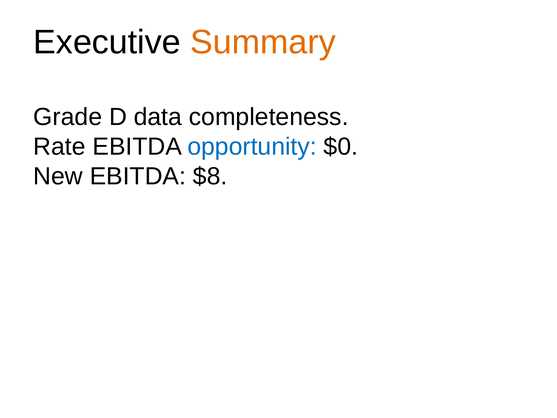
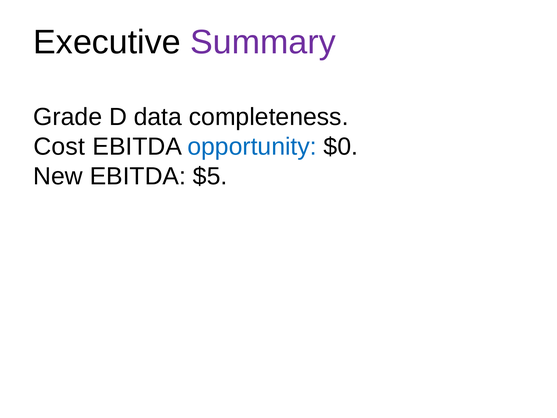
Summary colour: orange -> purple
Rate: Rate -> Cost
$8: $8 -> $5
